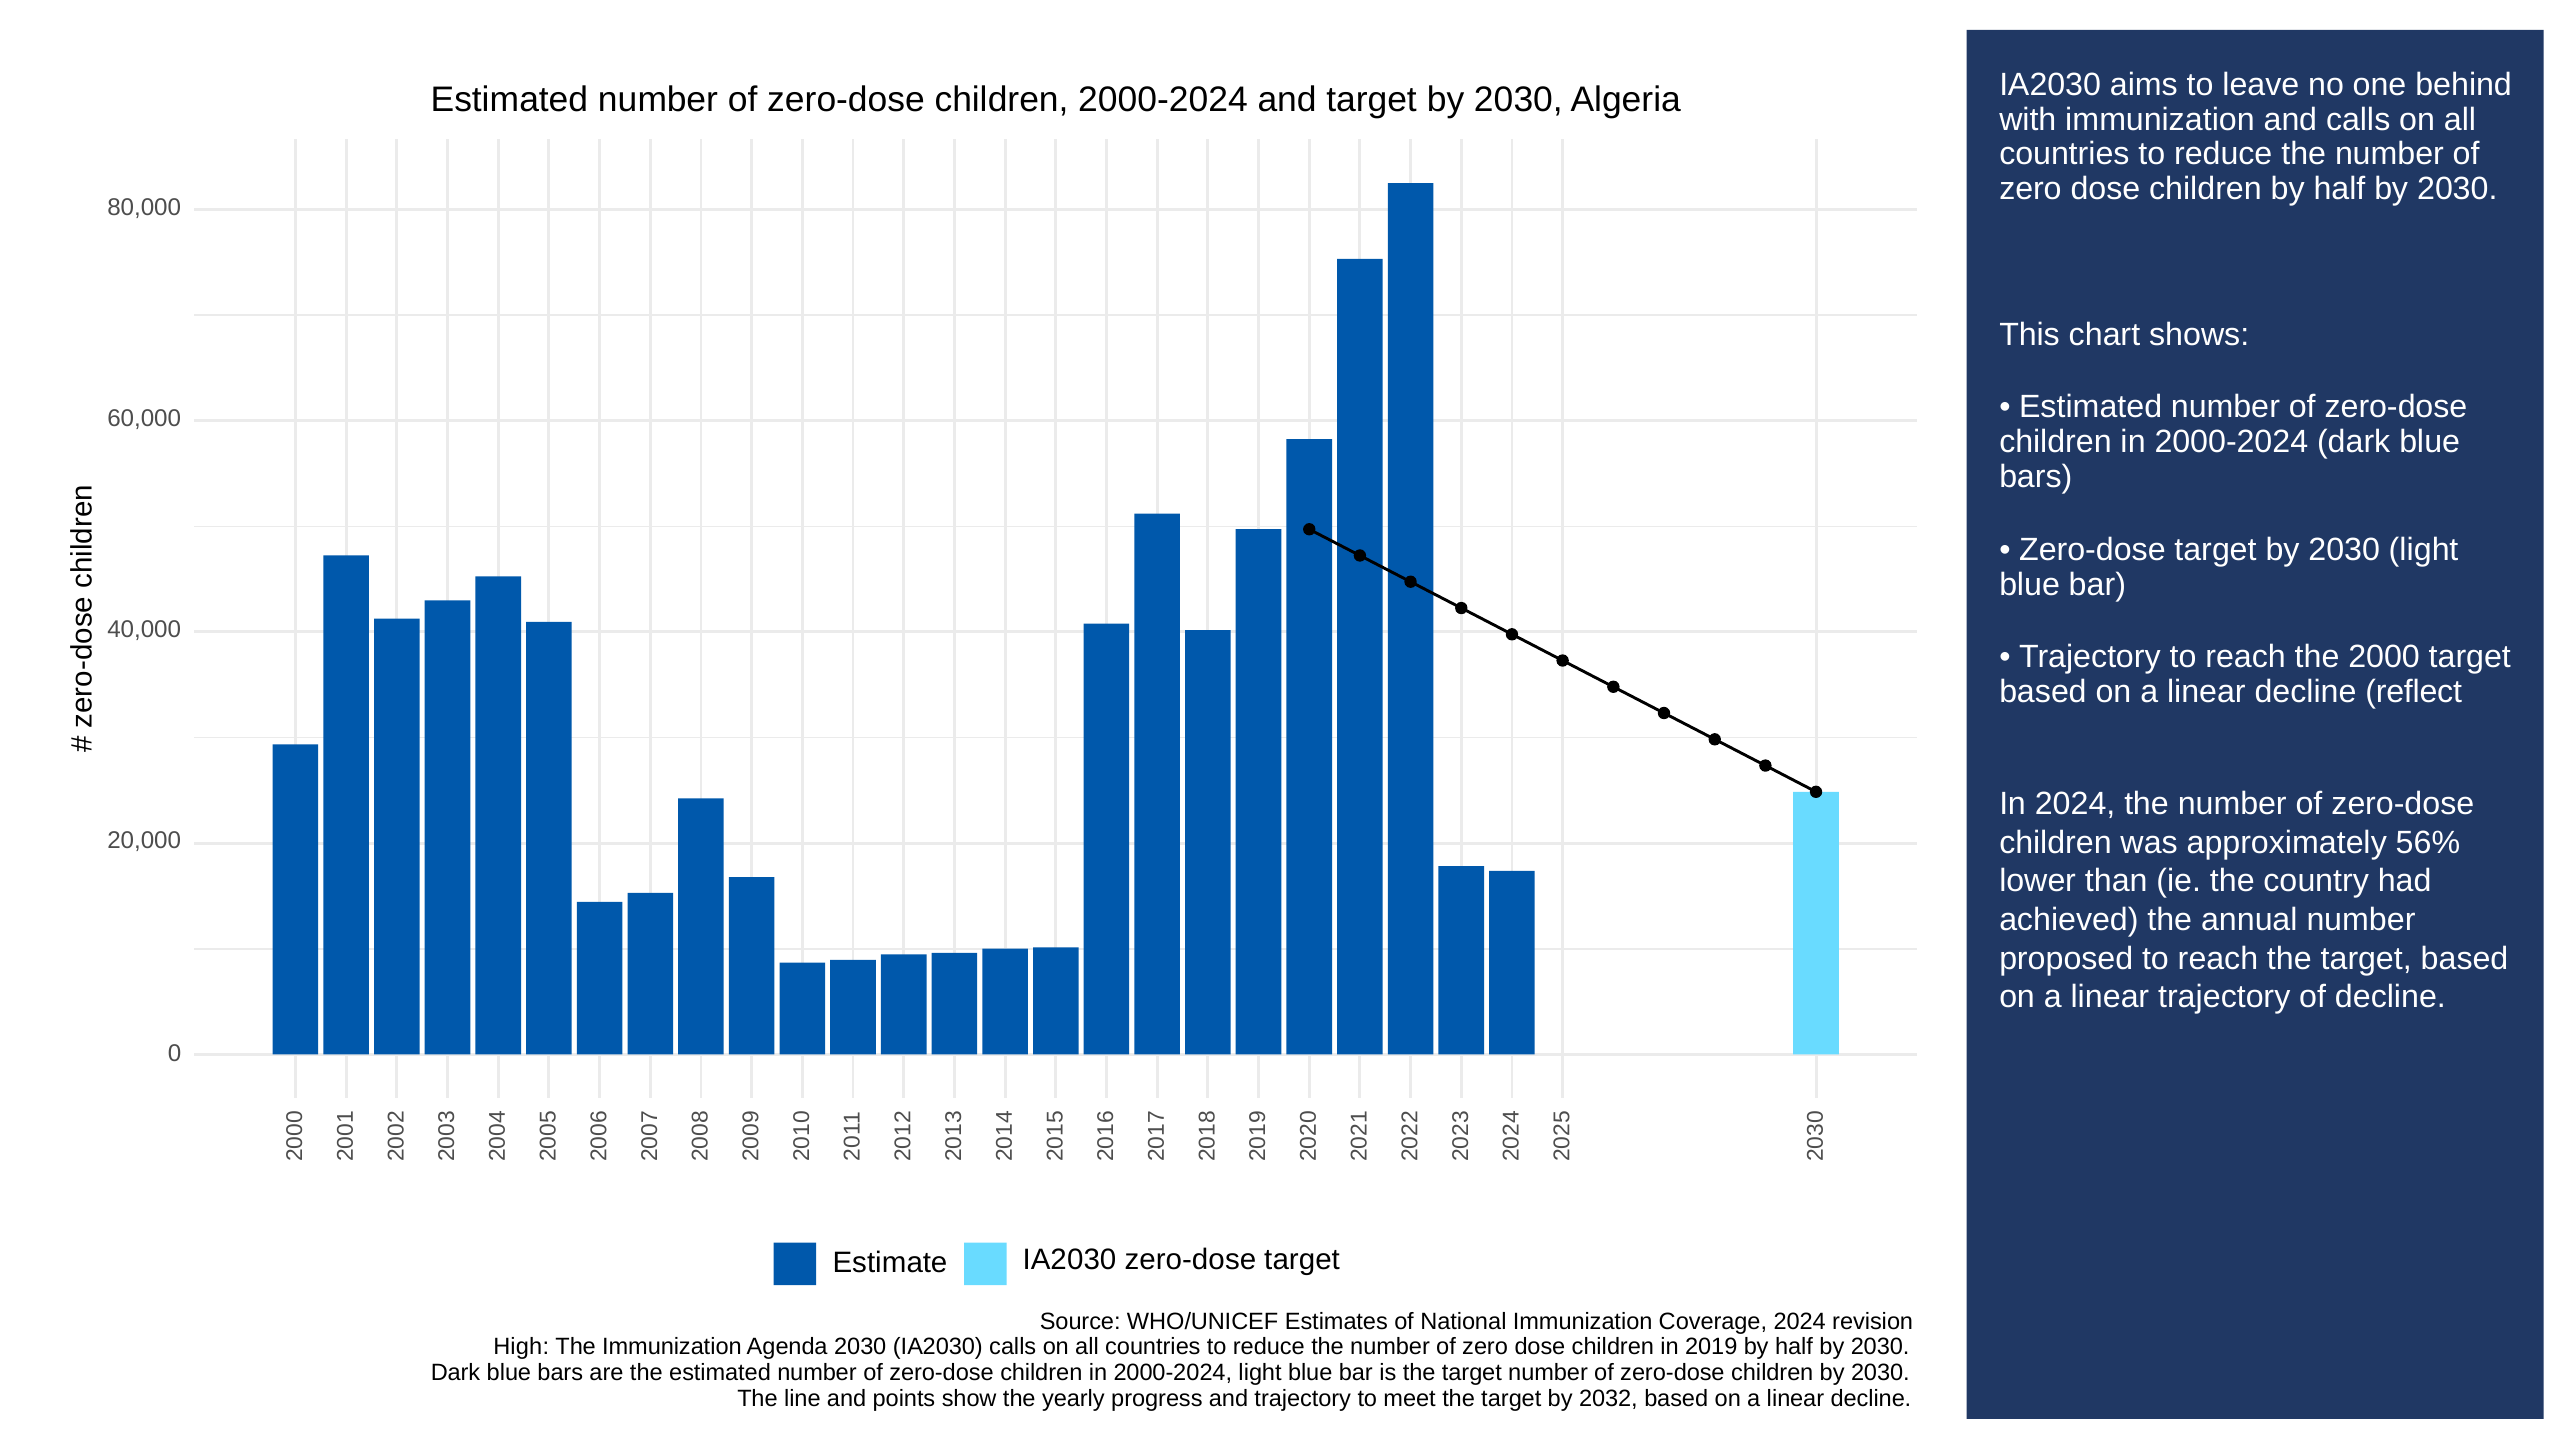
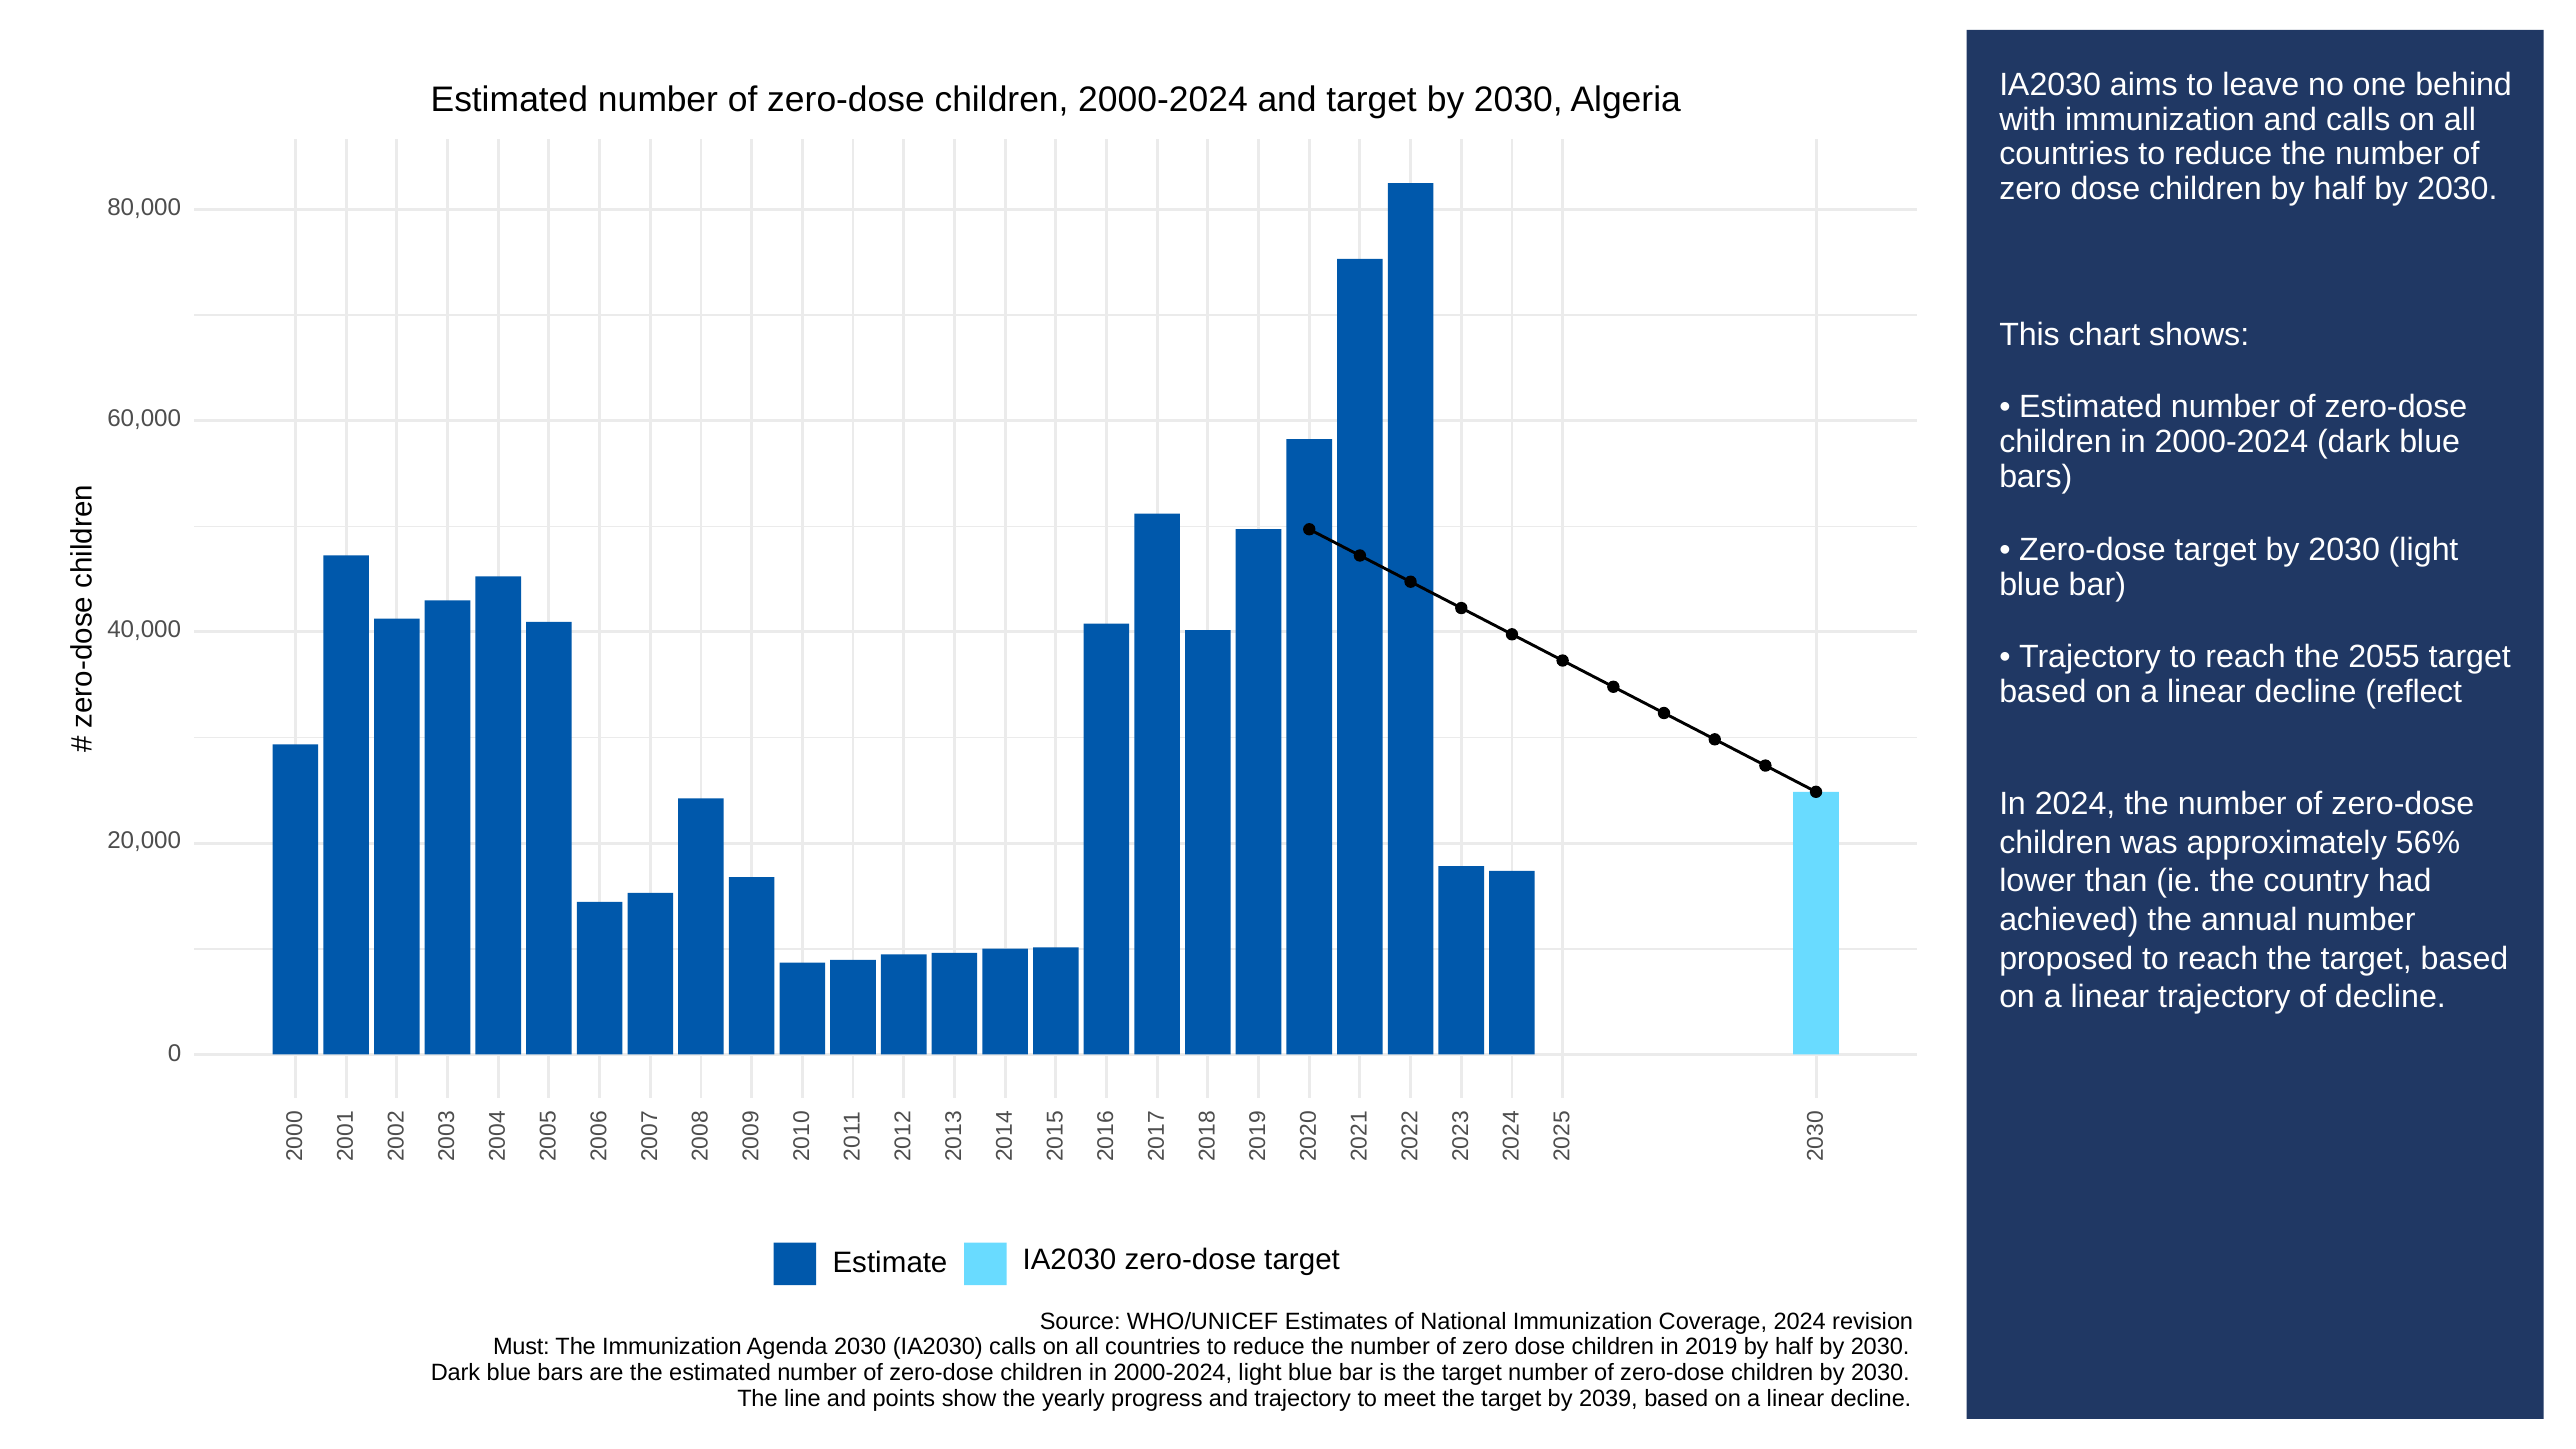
2000: 2000 -> 2055
High: High -> Must
2032: 2032 -> 2039
